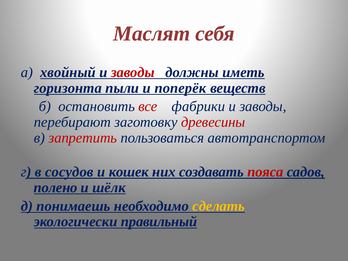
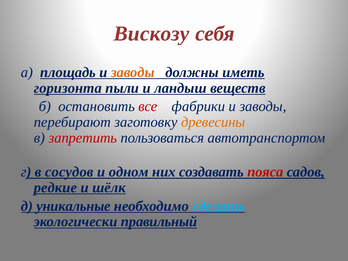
Маслят: Маслят -> Вискозу
хвойный: хвойный -> площадь
заводы at (133, 72) colour: red -> orange
поперёк: поперёк -> ландыш
древесины colour: red -> orange
кошек: кошек -> одном
полено: полено -> редкие
понимаешь: понимаешь -> уникальные
сделать colour: yellow -> light blue
